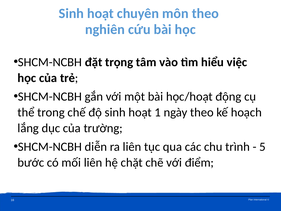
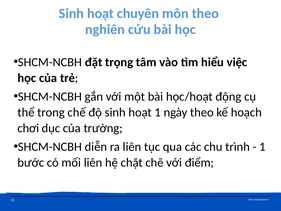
lắng: lắng -> chơi
5 at (263, 147): 5 -> 1
